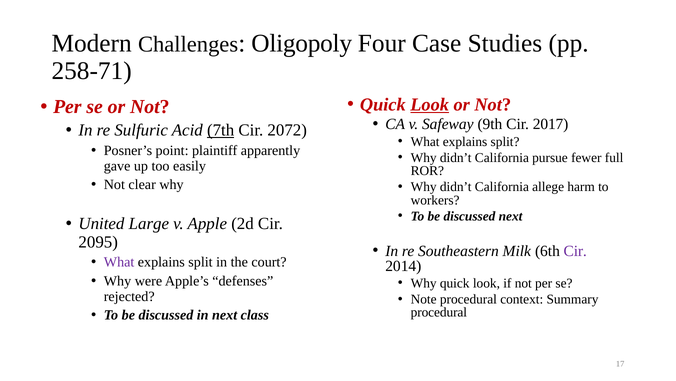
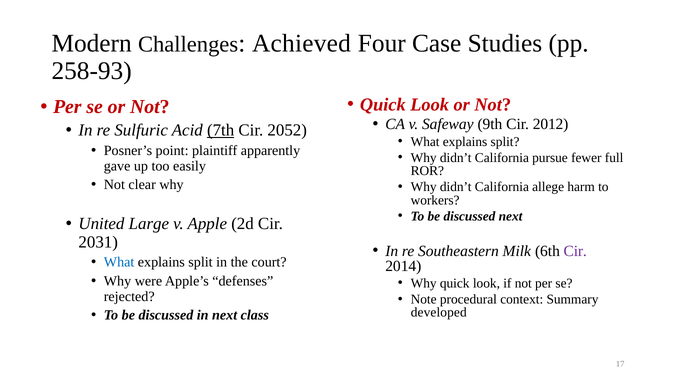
Oligopoly: Oligopoly -> Achieved
258-71: 258-71 -> 258-93
Look at (430, 104) underline: present -> none
2017: 2017 -> 2012
2072: 2072 -> 2052
2095: 2095 -> 2031
What at (119, 262) colour: purple -> blue
procedural at (439, 312): procedural -> developed
